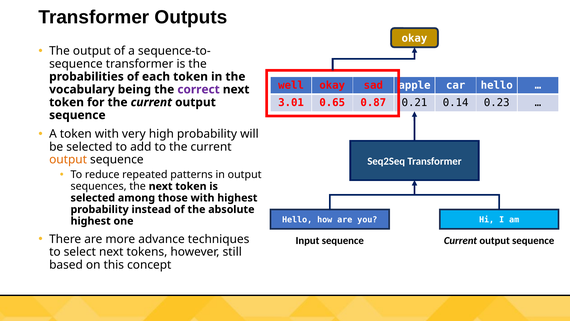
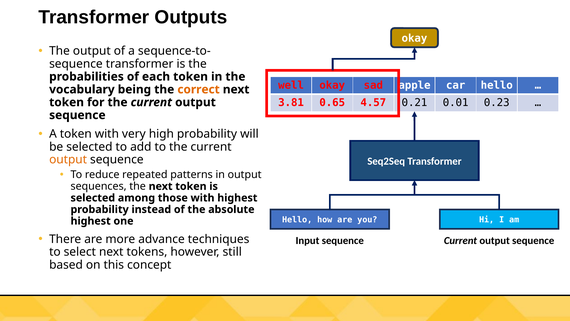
correct colour: purple -> orange
3.01: 3.01 -> 3.81
0.87: 0.87 -> 4.57
0.14: 0.14 -> 0.01
